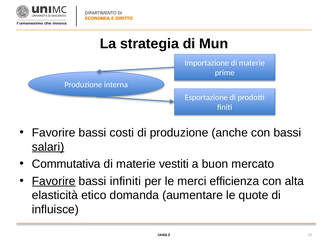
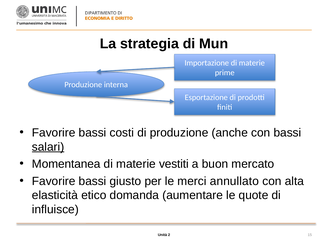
Commutativa: Commutativa -> Momentanea
Favorire at (54, 181) underline: present -> none
infiniti: infiniti -> giusto
efficienza: efficienza -> annullato
